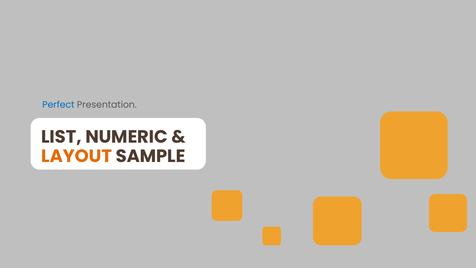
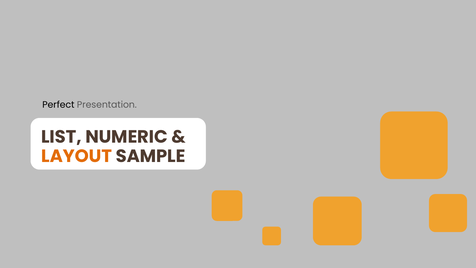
Perfect colour: blue -> black
